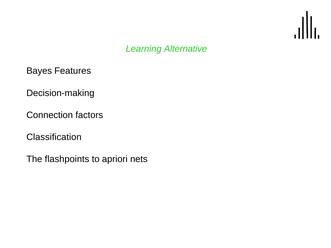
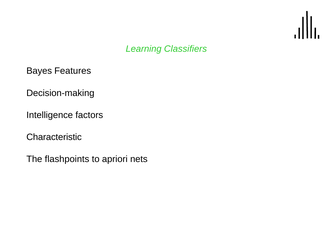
Alternative: Alternative -> Classifiers
Connection: Connection -> Intelligence
Classification: Classification -> Characteristic
